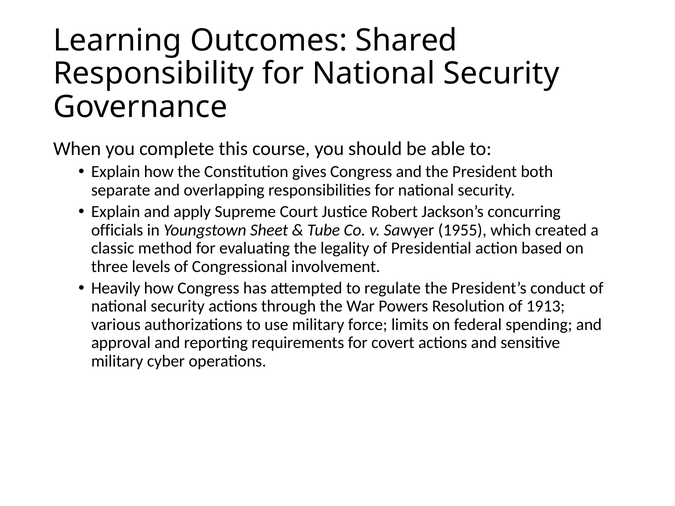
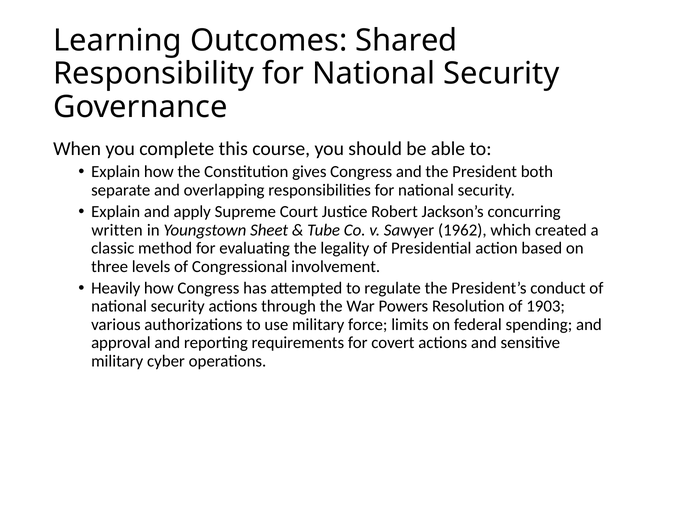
officials: officials -> written
1955: 1955 -> 1962
1913: 1913 -> 1903
